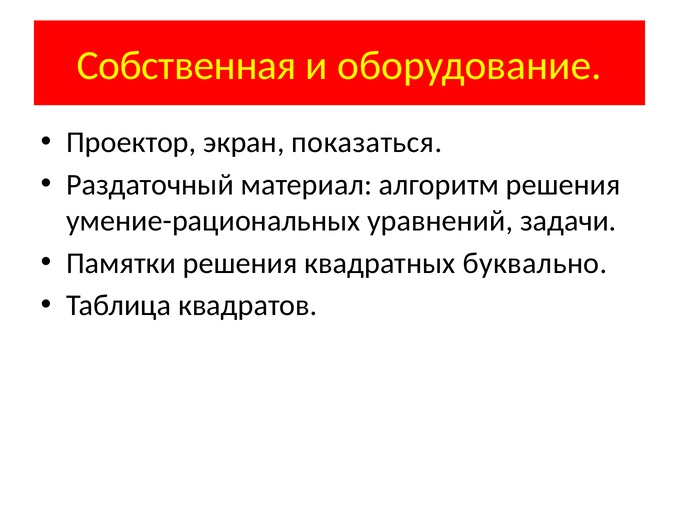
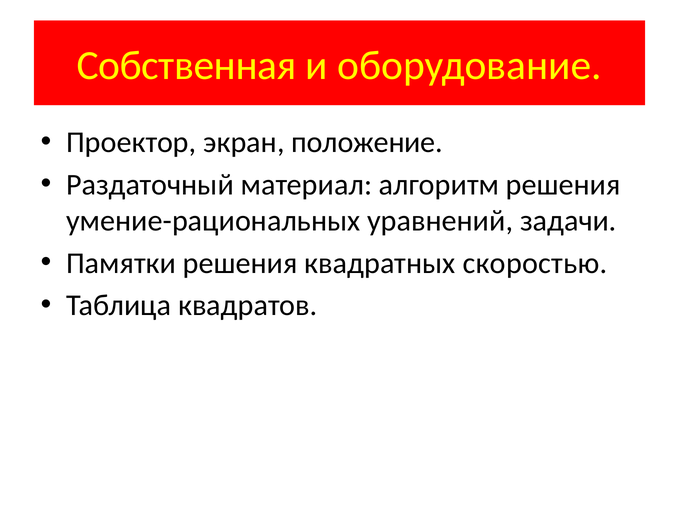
показаться: показаться -> положение
буквально: буквально -> скоростью
